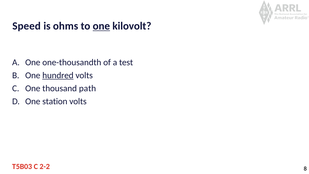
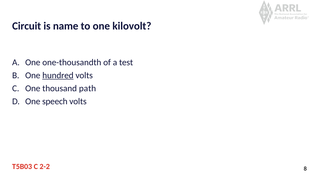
Speed: Speed -> Circuit
ohms: ohms -> name
one at (101, 26) underline: present -> none
station: station -> speech
